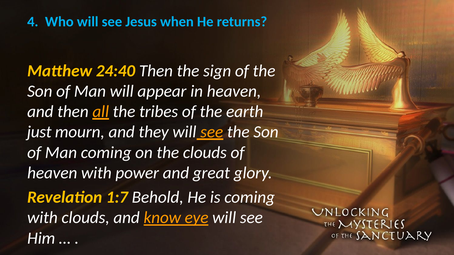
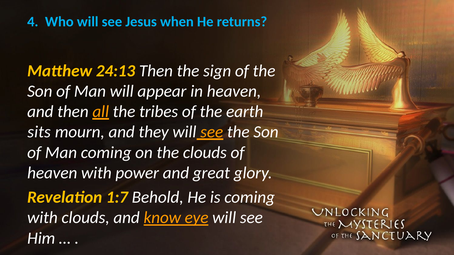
24:40: 24:40 -> 24:13
just: just -> sits
